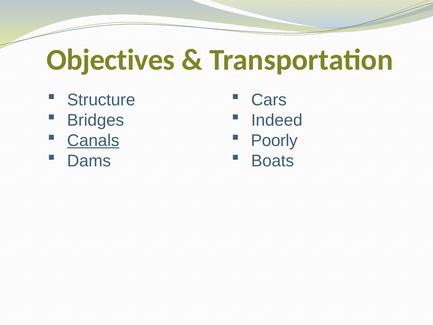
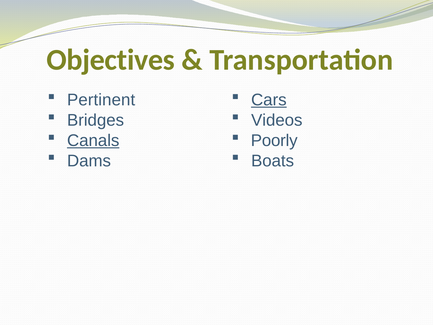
Structure: Structure -> Pertinent
Cars underline: none -> present
Indeed: Indeed -> Videos
